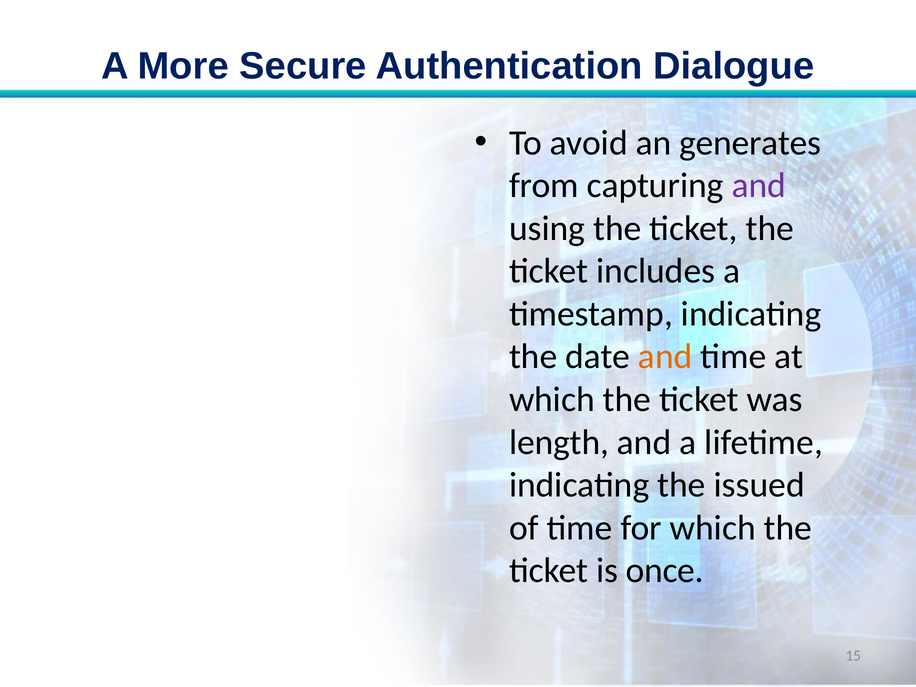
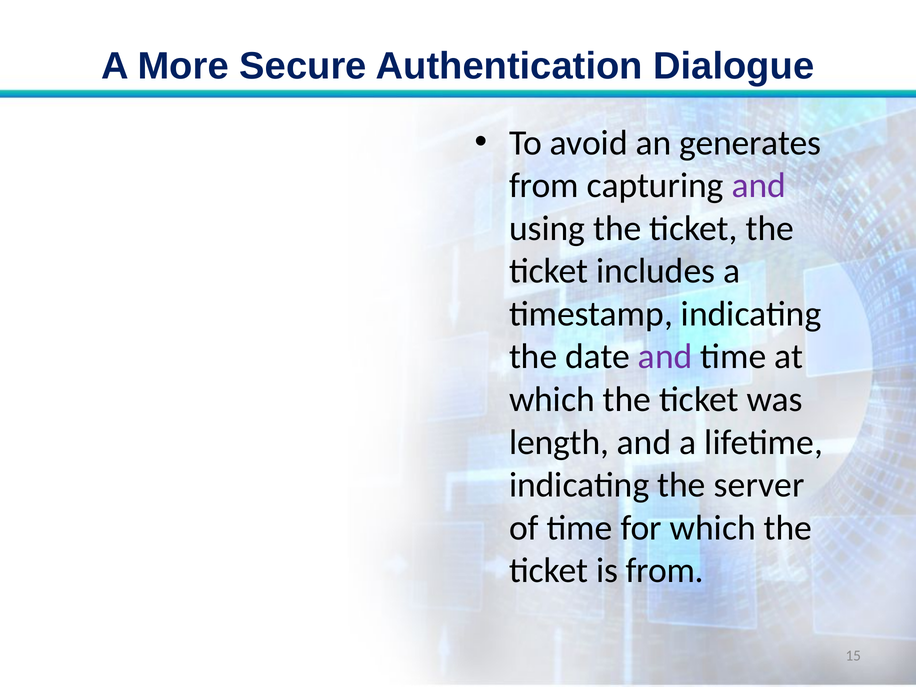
and at (665, 357) colour: orange -> purple
issued: issued -> server
is once: once -> from
